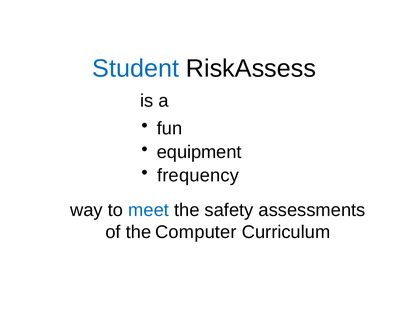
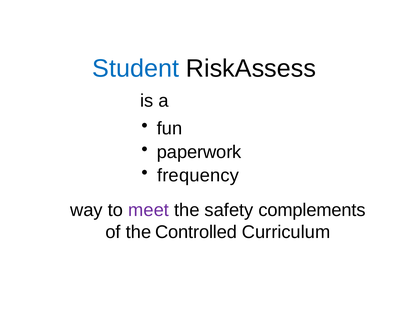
equipment: equipment -> paperwork
meet colour: blue -> purple
assessments: assessments -> complements
Computer: Computer -> Controlled
